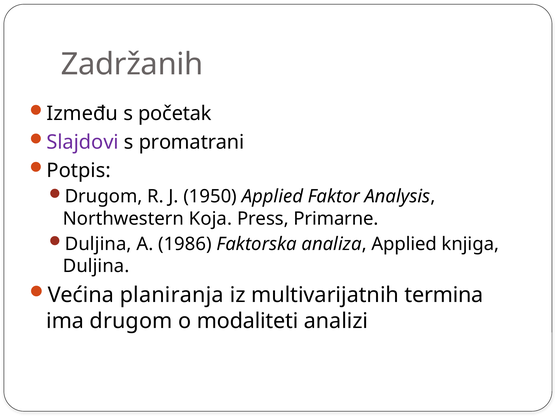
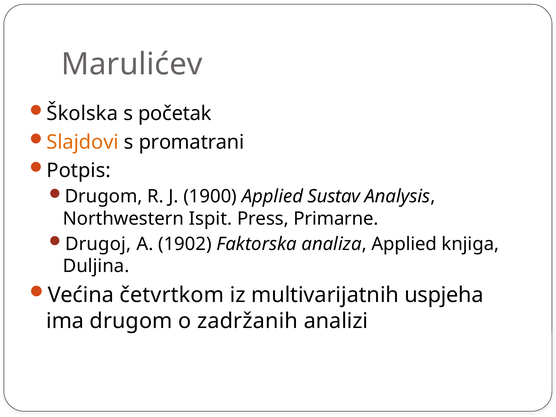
Zadržanih: Zadržanih -> Marulićev
Između: Između -> Školska
Slajdovi colour: purple -> orange
1950: 1950 -> 1900
Faktor: Faktor -> Sustav
Koja: Koja -> Ispit
Duljina at (98, 244): Duljina -> Drugoj
1986: 1986 -> 1902
planiranja: planiranja -> četvrtkom
termina: termina -> uspjeha
modaliteti: modaliteti -> zadržanih
